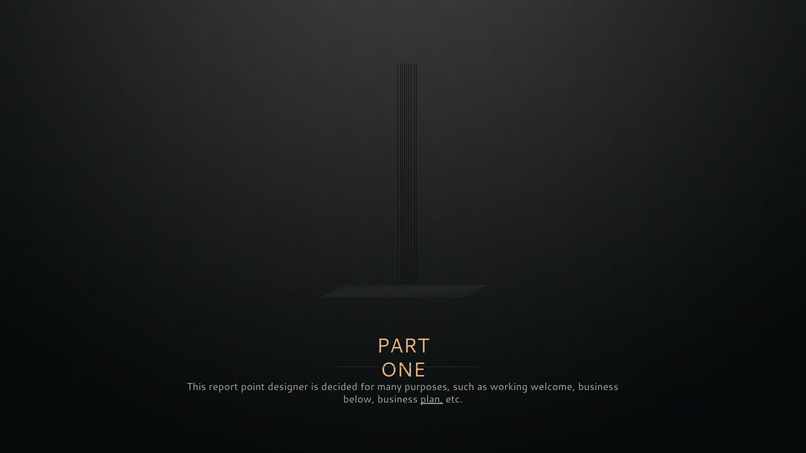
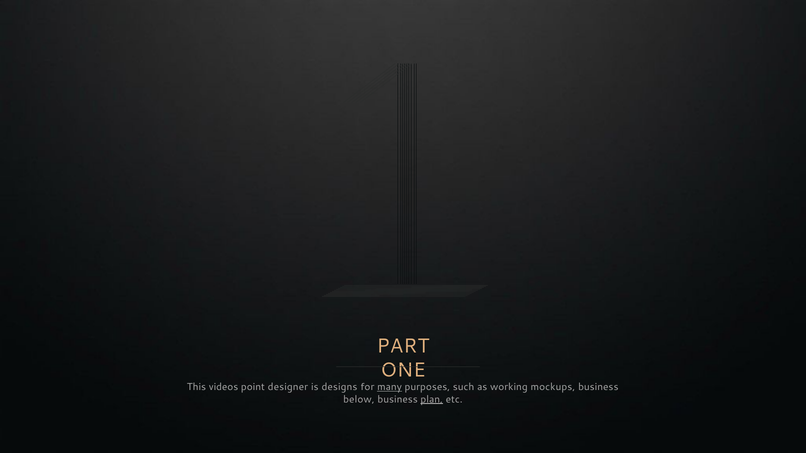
report: report -> videos
decided: decided -> designs
many underline: none -> present
welcome: welcome -> mockups
